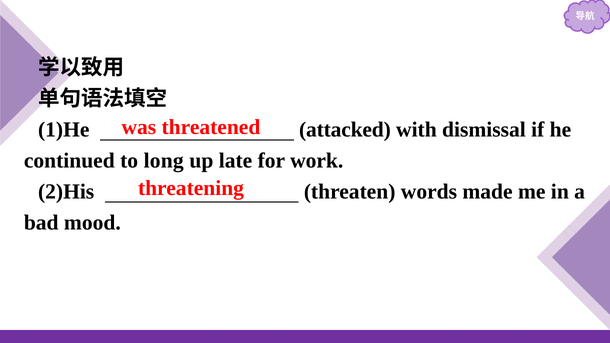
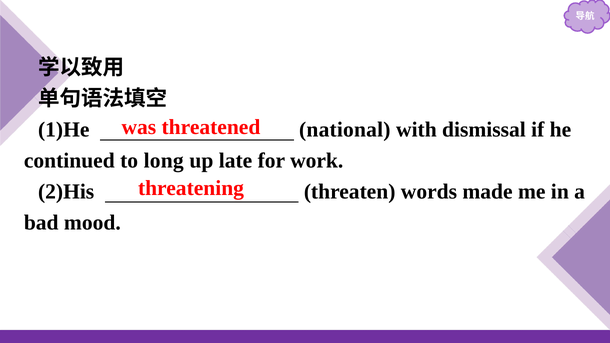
attacked: attacked -> national
